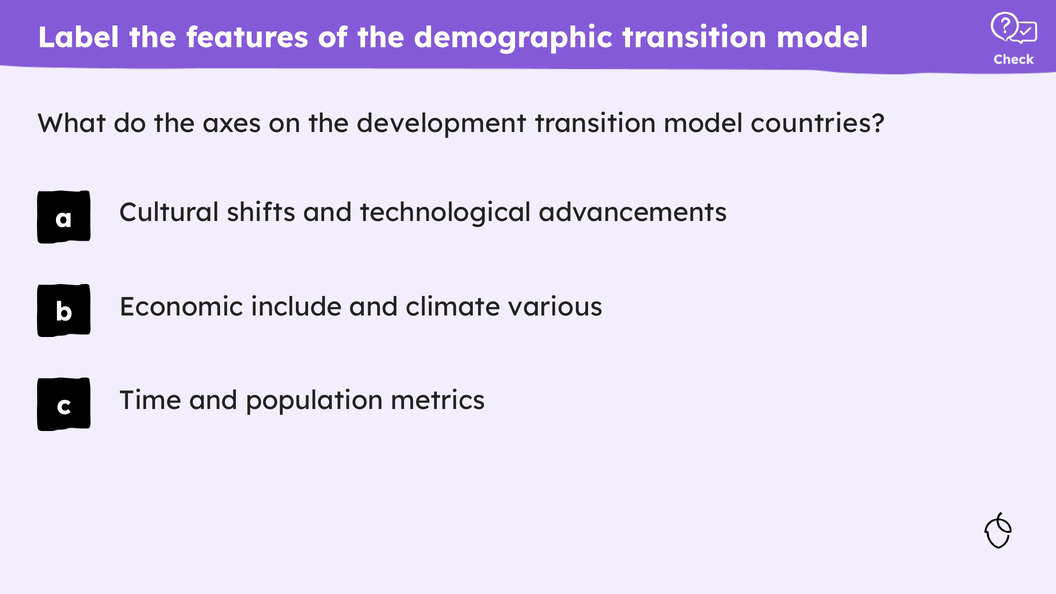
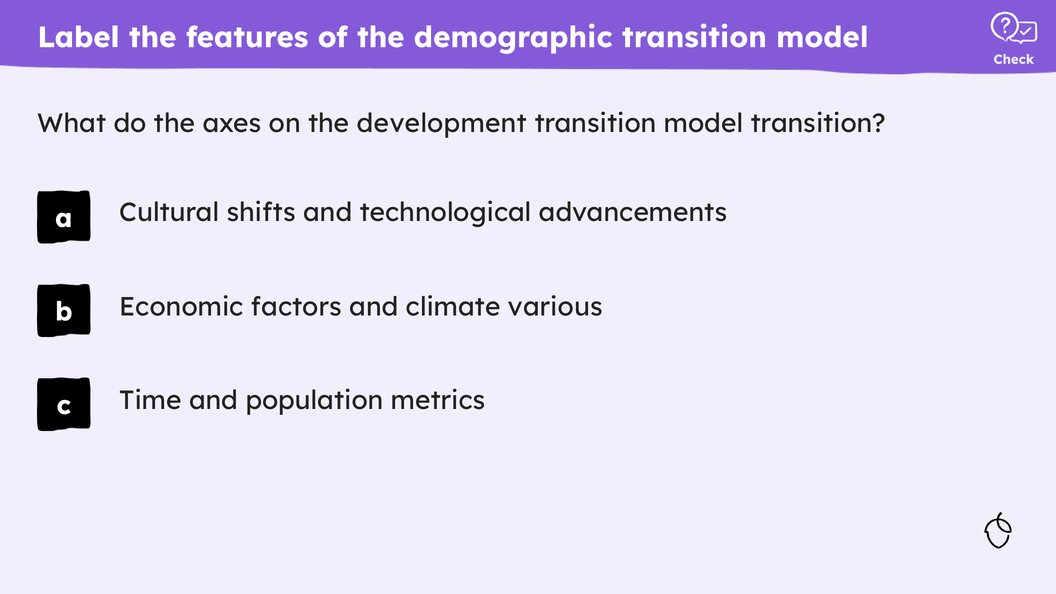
model countries: countries -> transition
include: include -> factors
